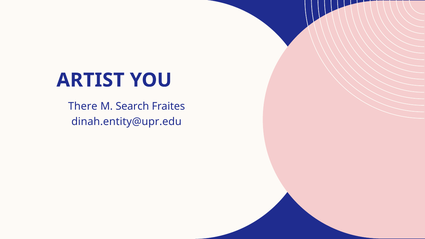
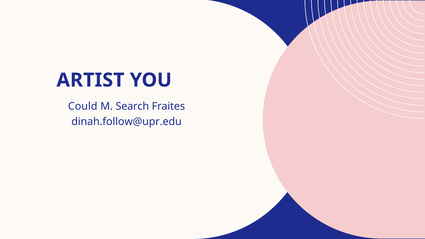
There: There -> Could
dinah.entity@upr.edu: dinah.entity@upr.edu -> dinah.follow@upr.edu
